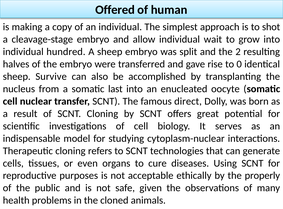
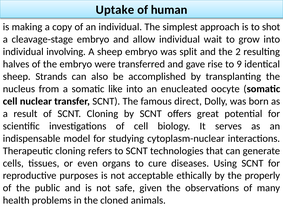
Offered: Offered -> Uptake
hundred: hundred -> involving
0: 0 -> 9
Survive: Survive -> Strands
last: last -> like
